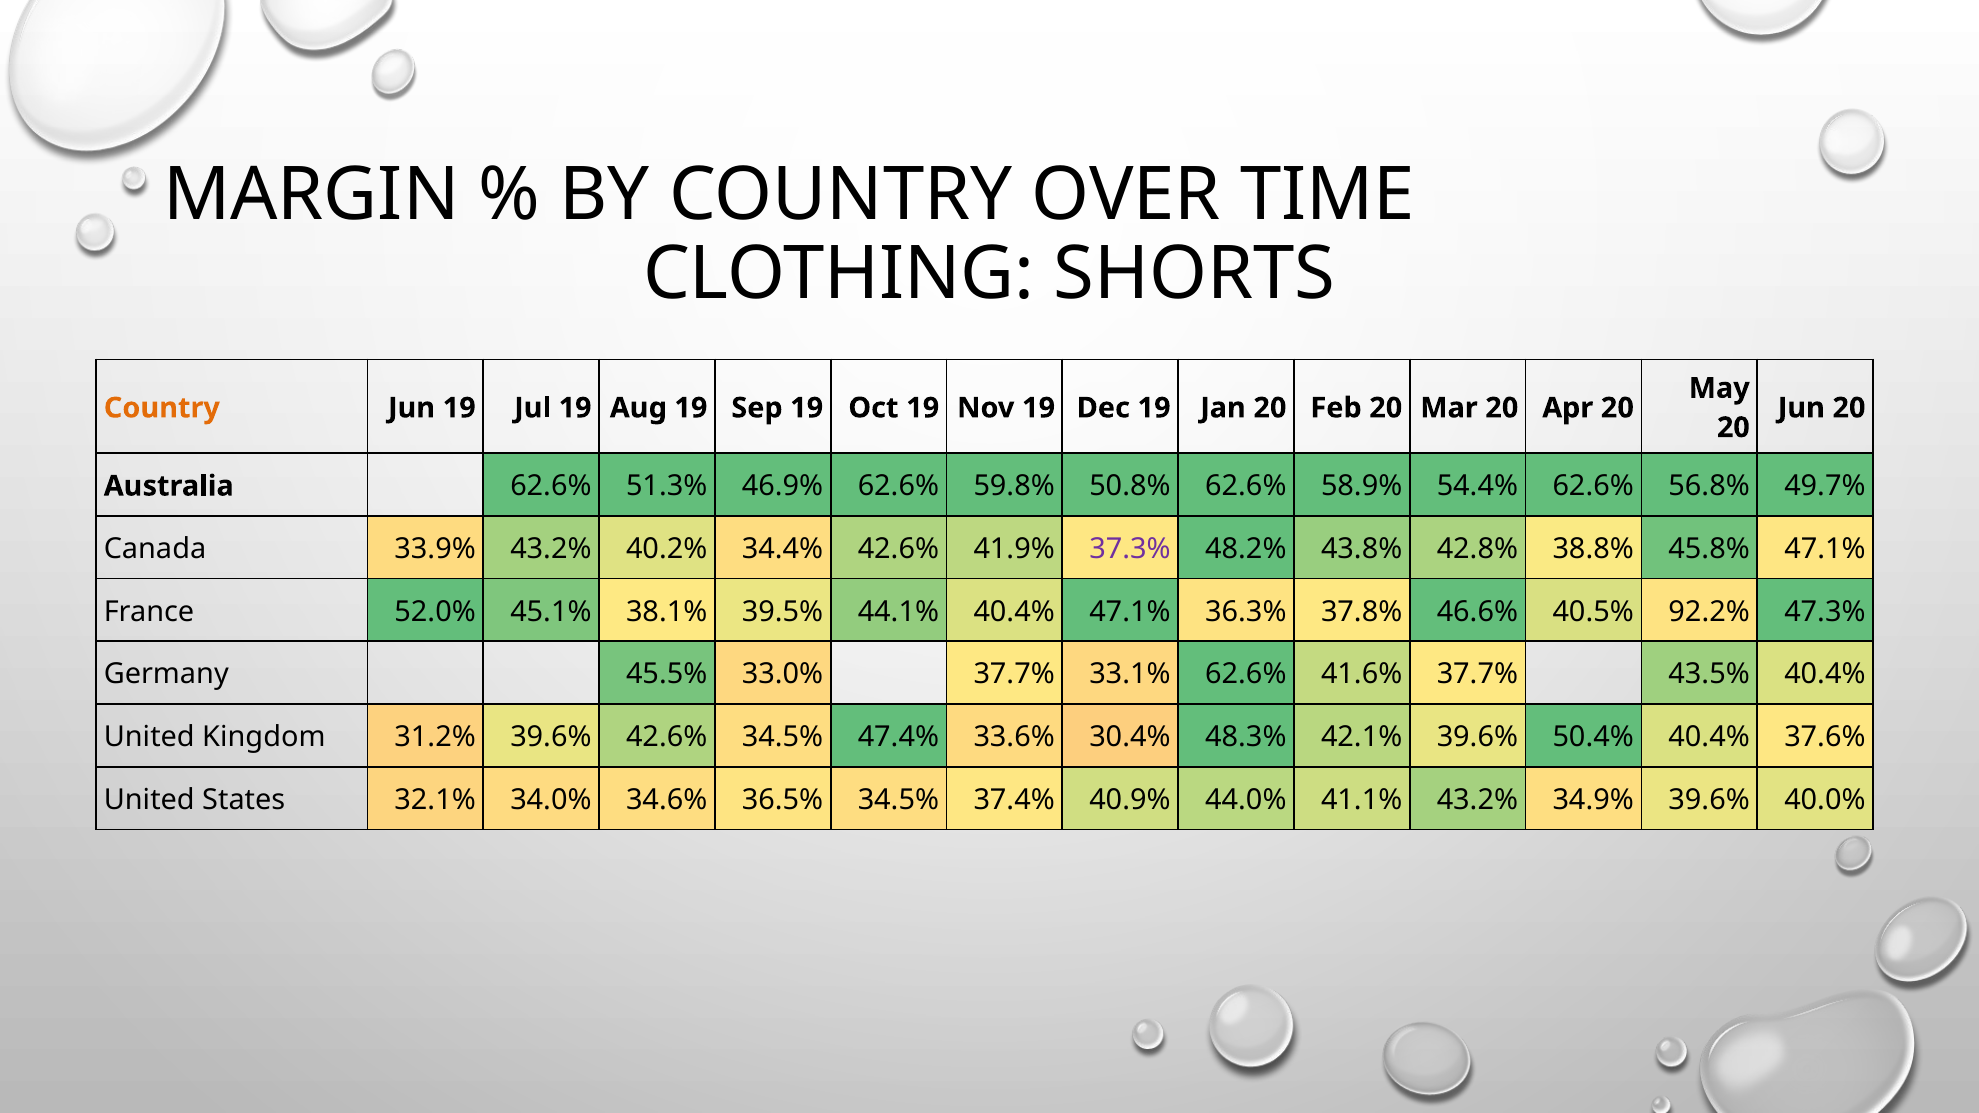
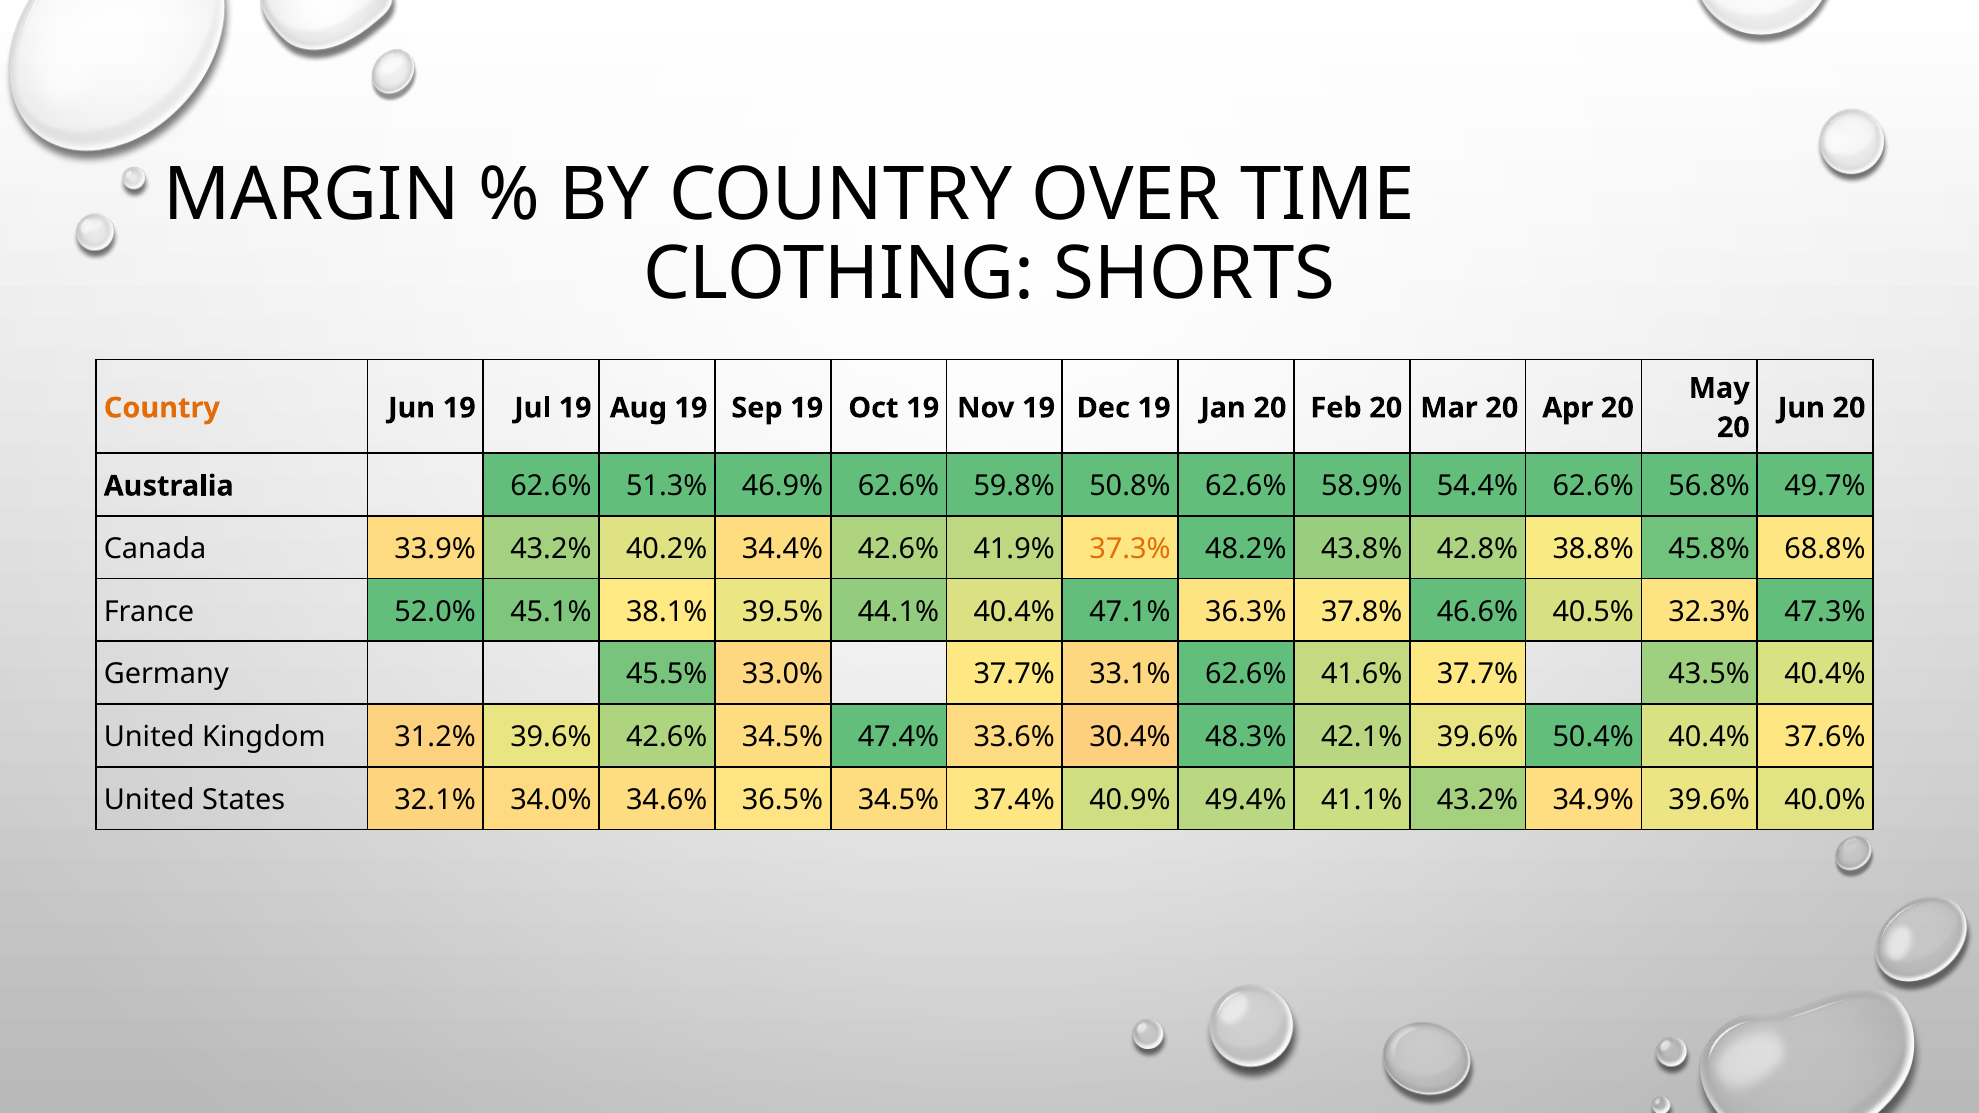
37.3% colour: purple -> orange
45.8% 47.1%: 47.1% -> 68.8%
92.2%: 92.2% -> 32.3%
44.0%: 44.0% -> 49.4%
